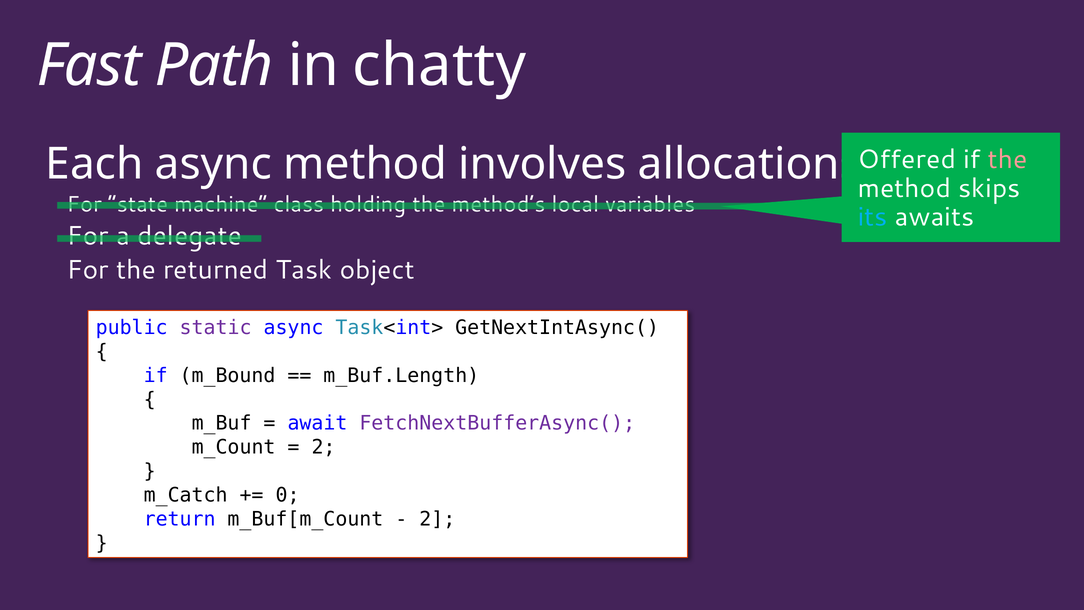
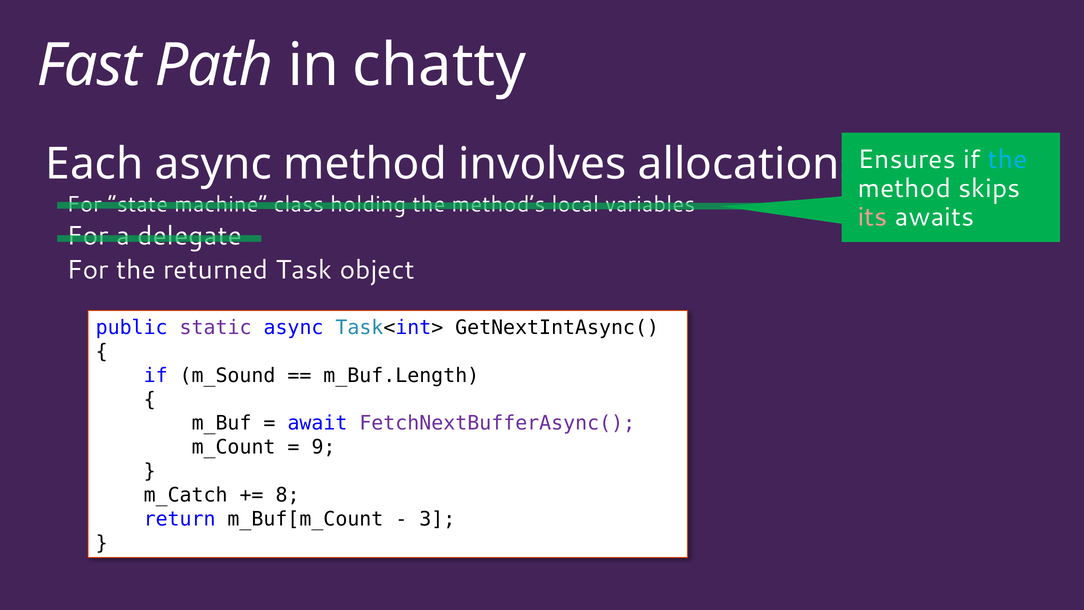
Offered: Offered -> Ensures
the at (1008, 160) colour: pink -> light blue
its colour: light blue -> pink
m_Bound: m_Bound -> m_Sound
2 at (324, 447): 2 -> 9
0: 0 -> 8
2 at (437, 519): 2 -> 3
